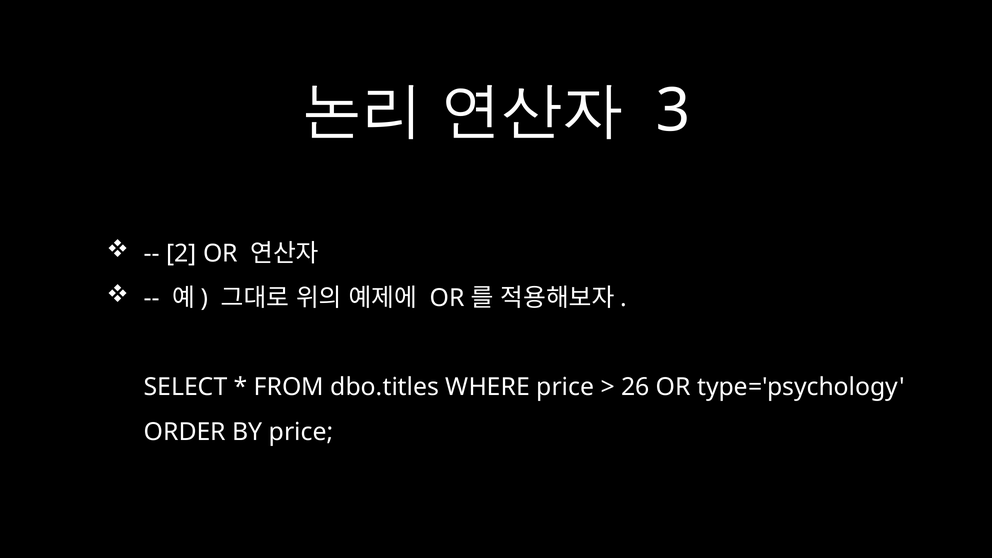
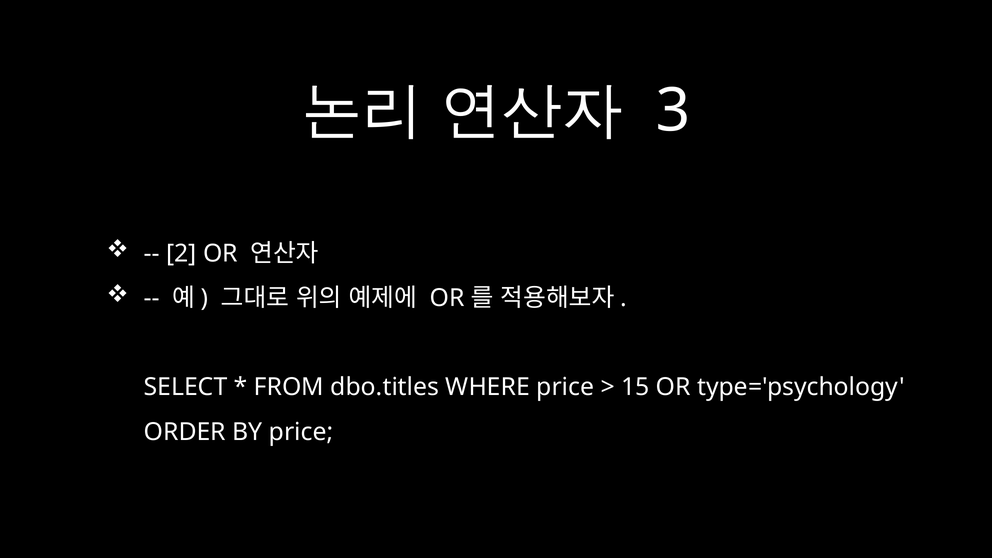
26: 26 -> 15
